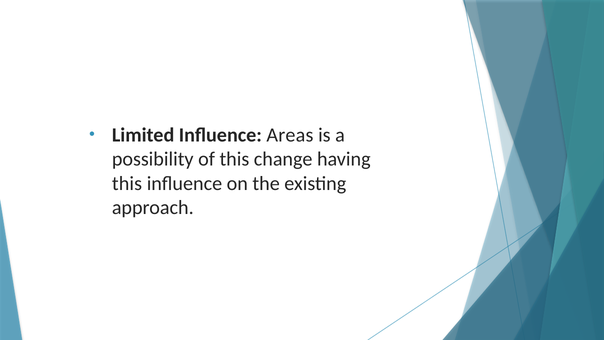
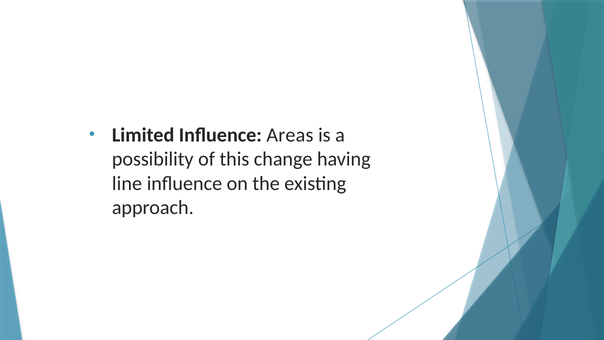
this at (127, 183): this -> line
